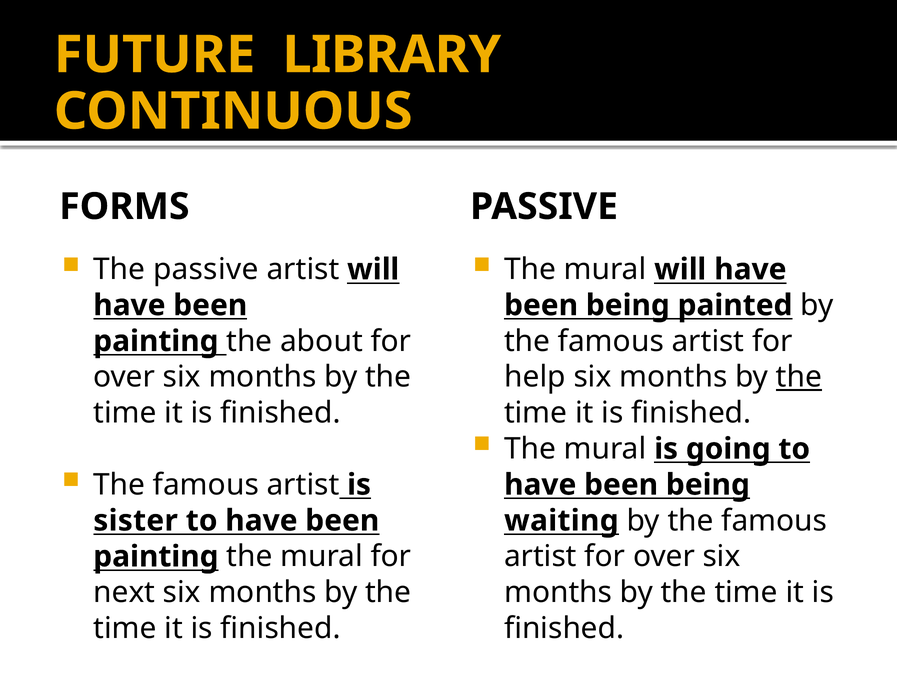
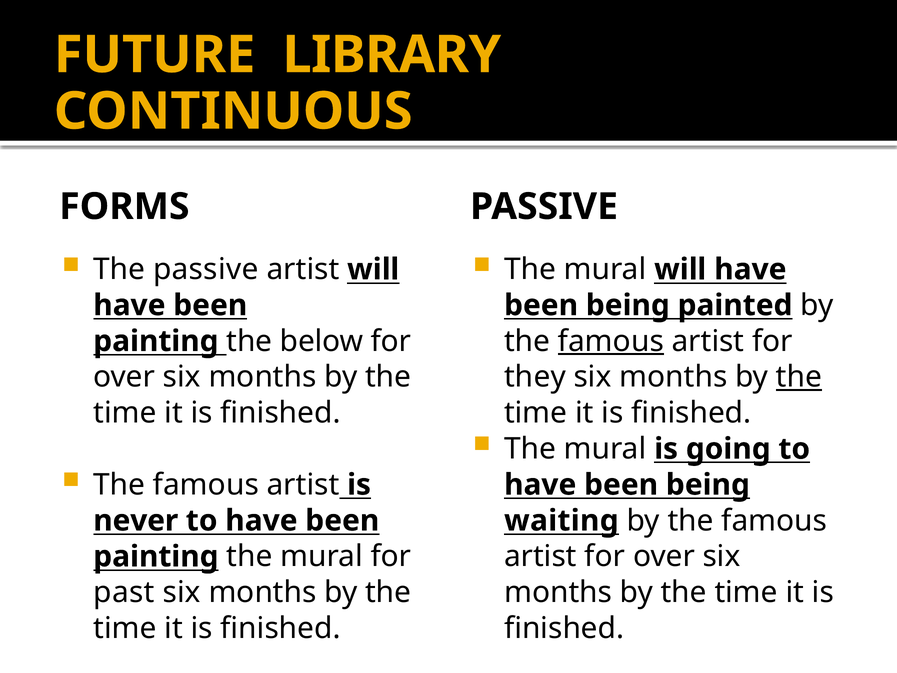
famous at (611, 341) underline: none -> present
about: about -> below
help: help -> they
sister: sister -> never
next: next -> past
